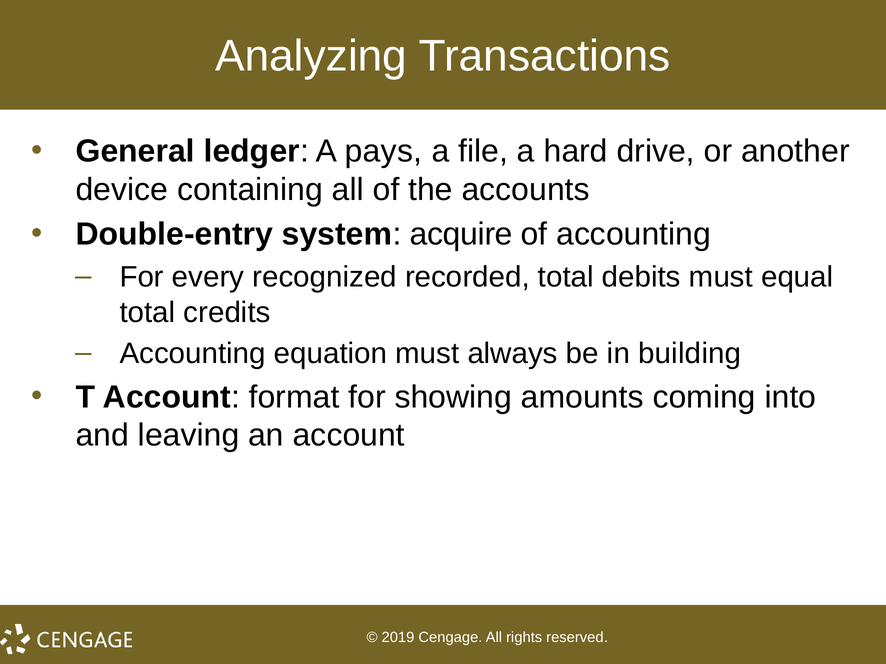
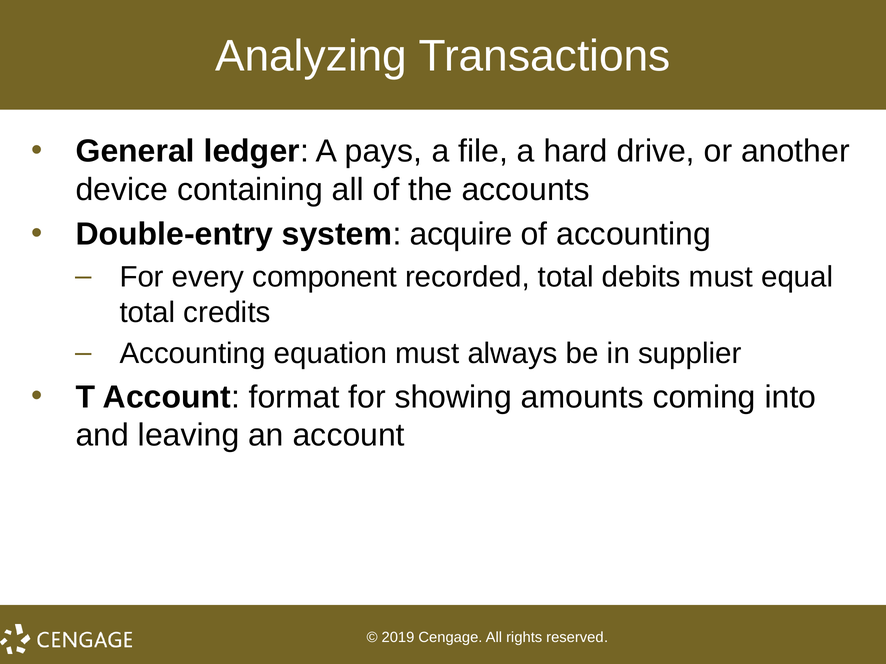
recognized: recognized -> component
building: building -> supplier
